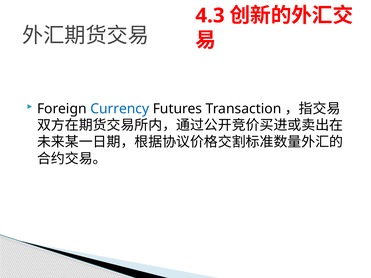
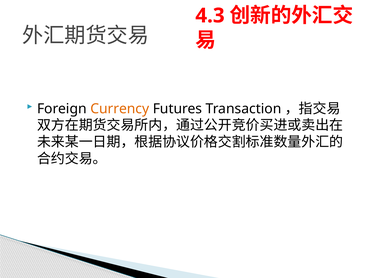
Currency colour: blue -> orange
